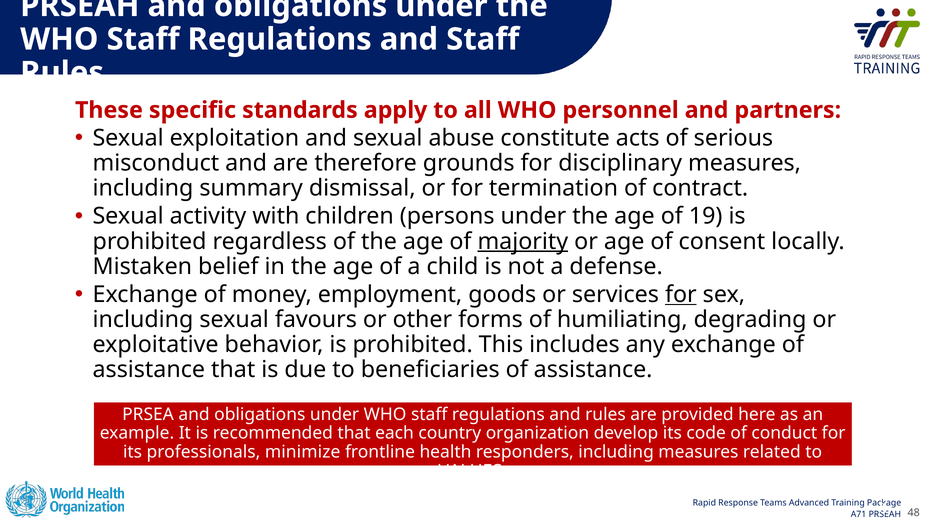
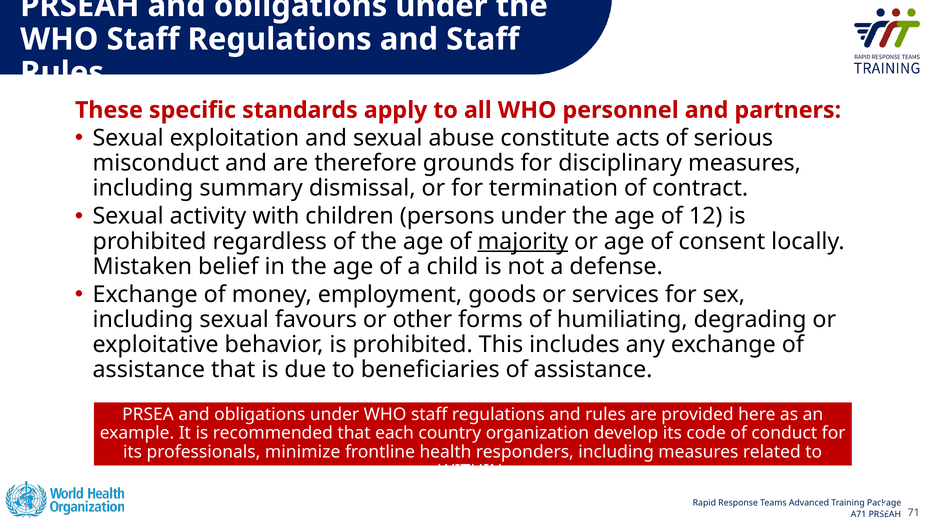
19: 19 -> 12
for at (681, 295) underline: present -> none
VALUES: VALUES -> WITHIN
48: 48 -> 71
